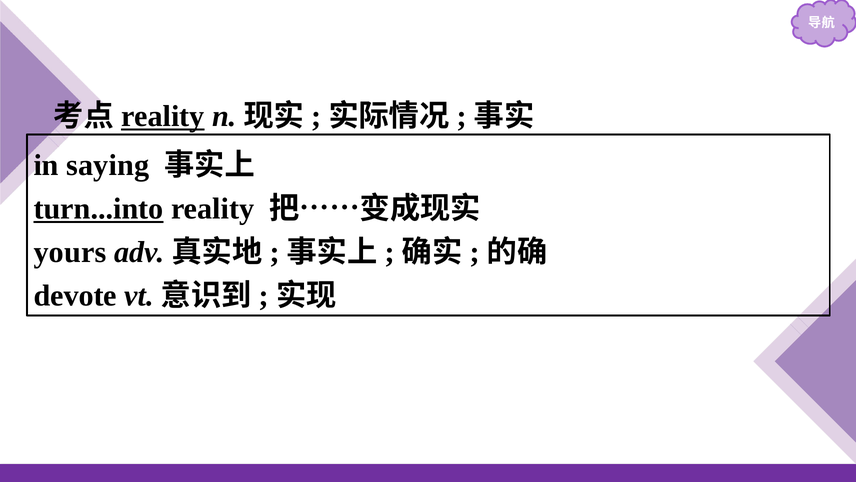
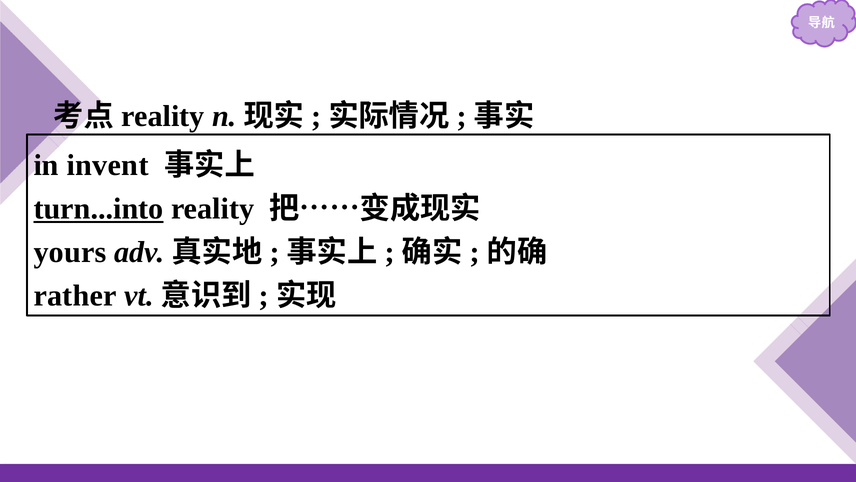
reality at (163, 116) underline: present -> none
saying: saying -> invent
devote: devote -> rather
